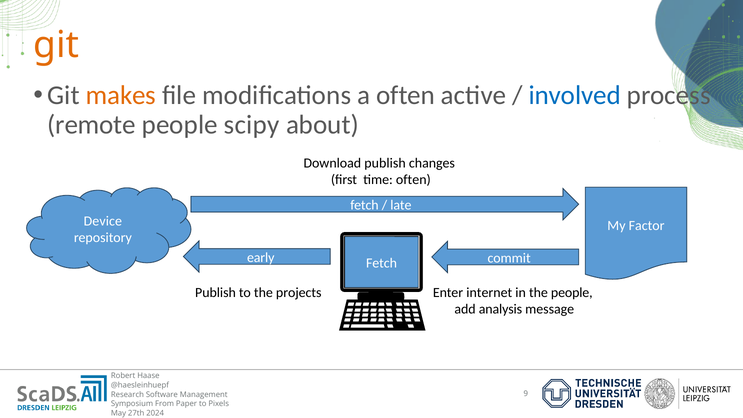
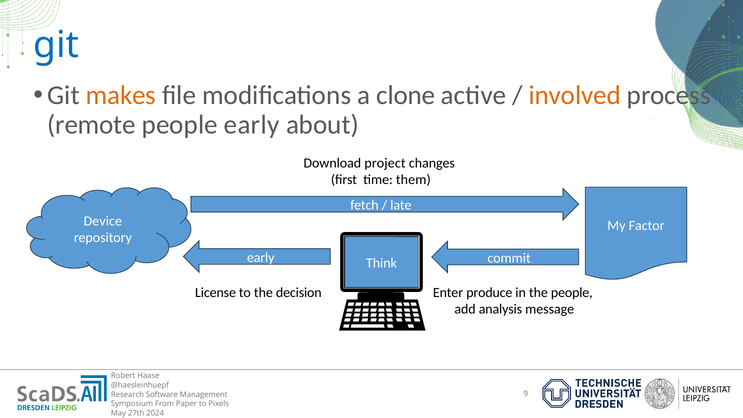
git at (56, 45) colour: orange -> blue
a often: often -> clone
involved colour: blue -> orange
people scipy: scipy -> early
Download publish: publish -> project
time often: often -> them
Fetch at (381, 263): Fetch -> Think
Publish at (216, 292): Publish -> License
projects: projects -> decision
internet: internet -> produce
